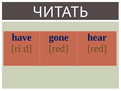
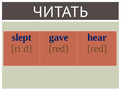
have: have -> slept
gone: gone -> gave
